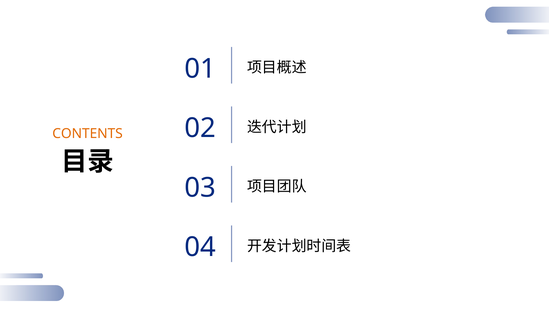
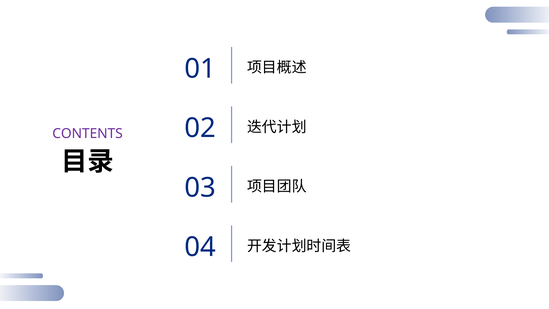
CONTENTS colour: orange -> purple
